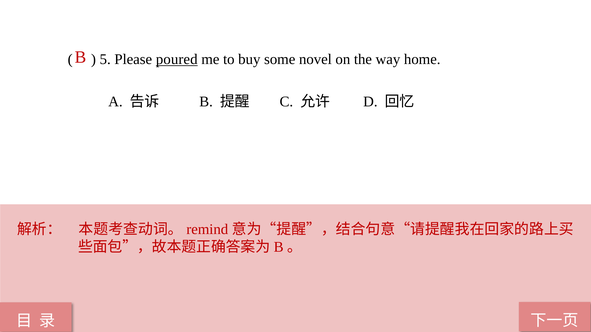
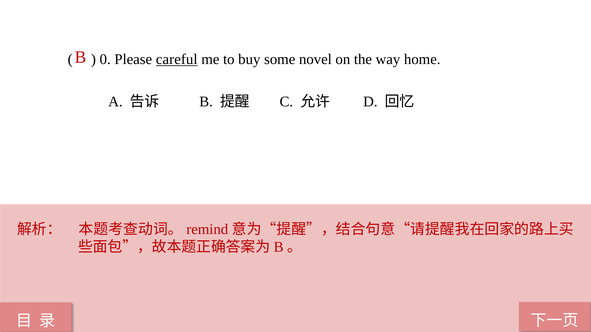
5: 5 -> 0
poured: poured -> careful
